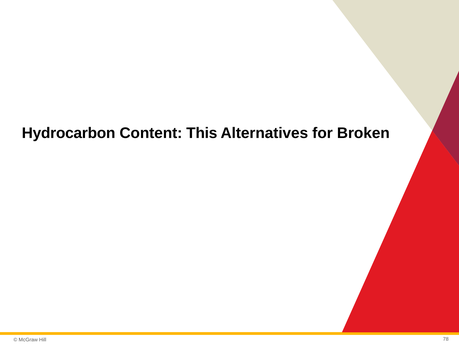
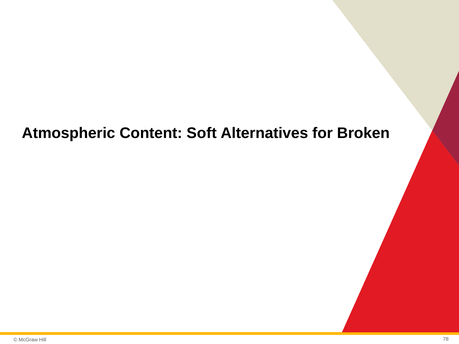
Hydrocarbon: Hydrocarbon -> Atmospheric
This: This -> Soft
